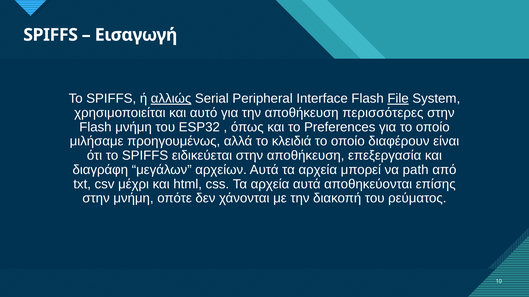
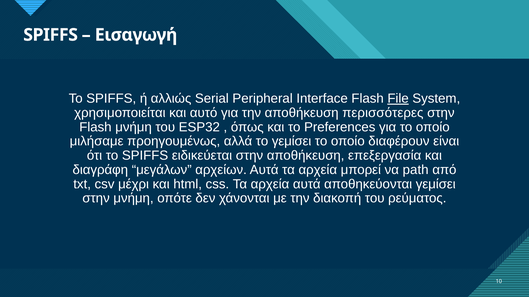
αλλιώς underline: present -> none
το κλειδιά: κλειδιά -> γεμίσει
αποθηκεύονται επίσης: επίσης -> γεμίσει
